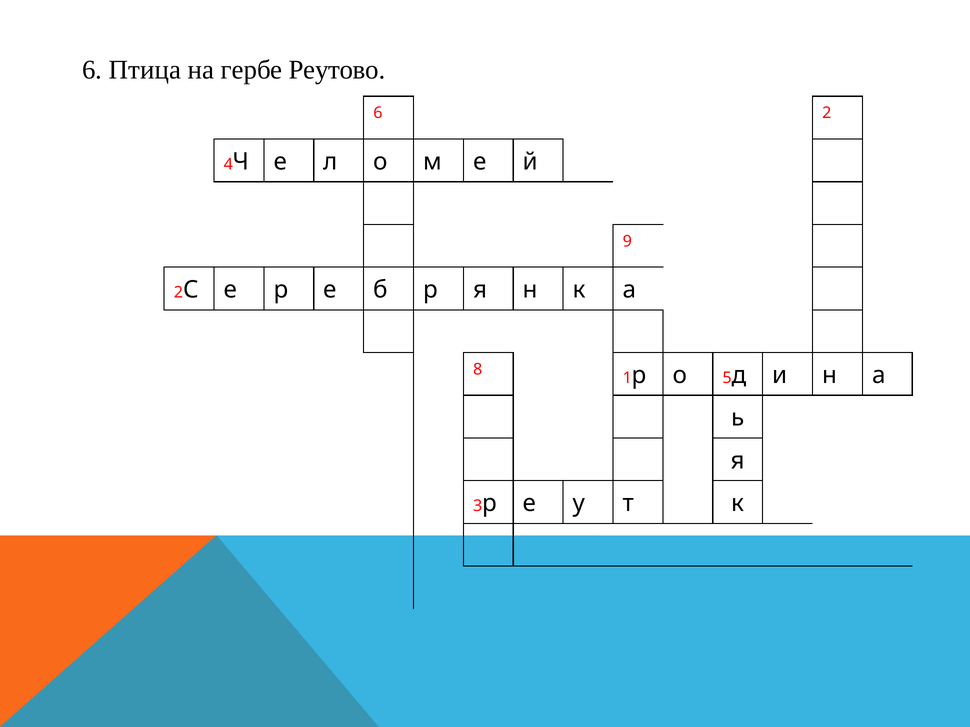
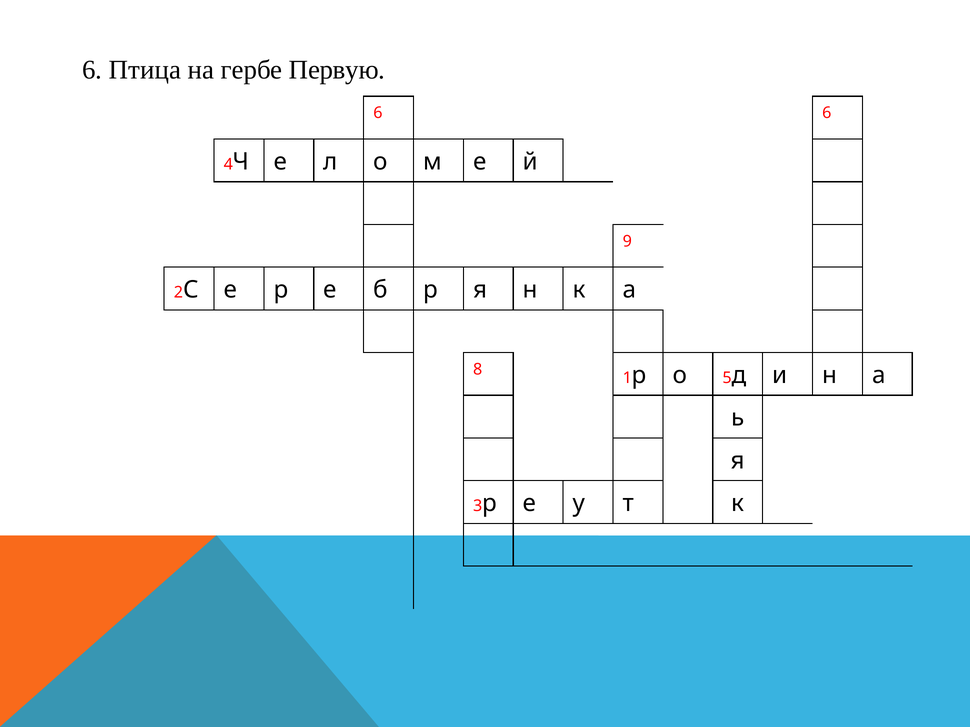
Реутово: Реутово -> Первую
6 2: 2 -> 6
